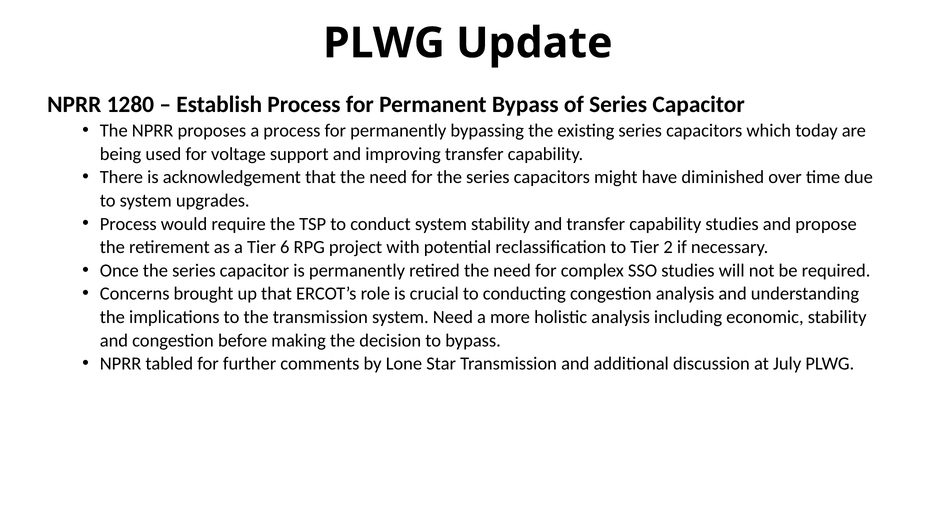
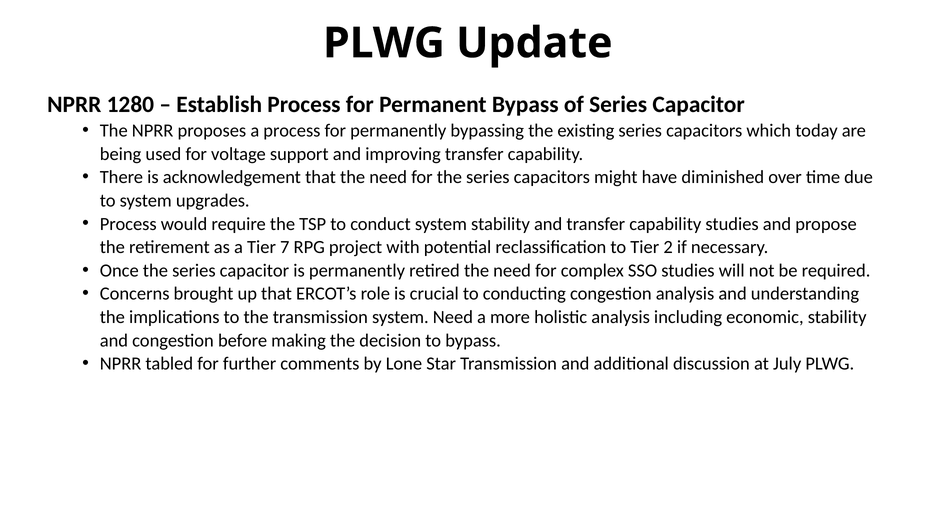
6: 6 -> 7
